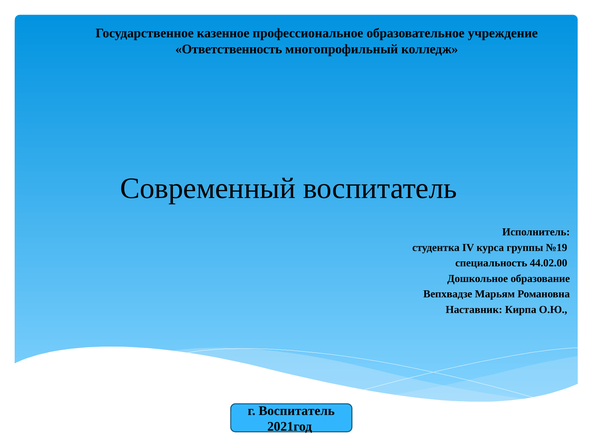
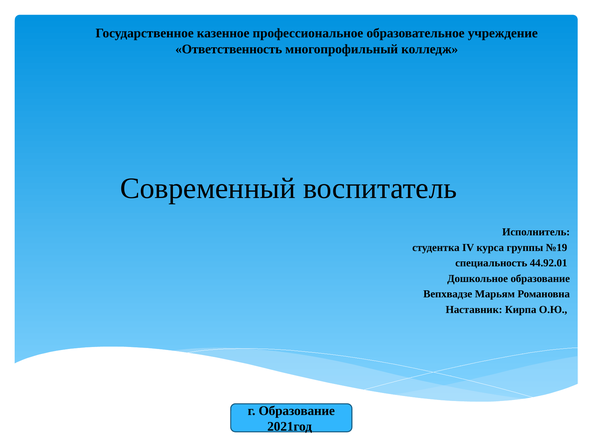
44.02.00: 44.02.00 -> 44.92.01
г Воспитатель: Воспитатель -> Образование
